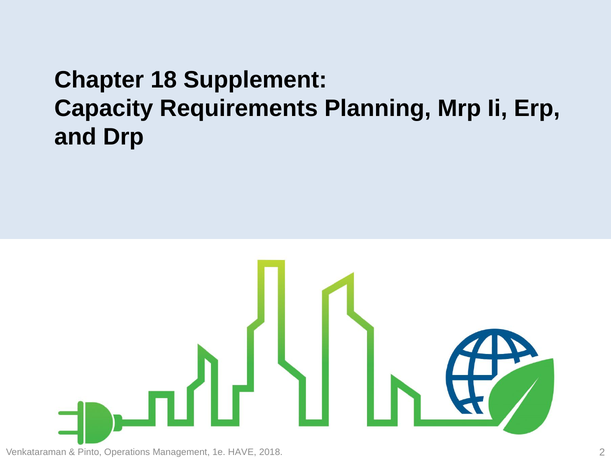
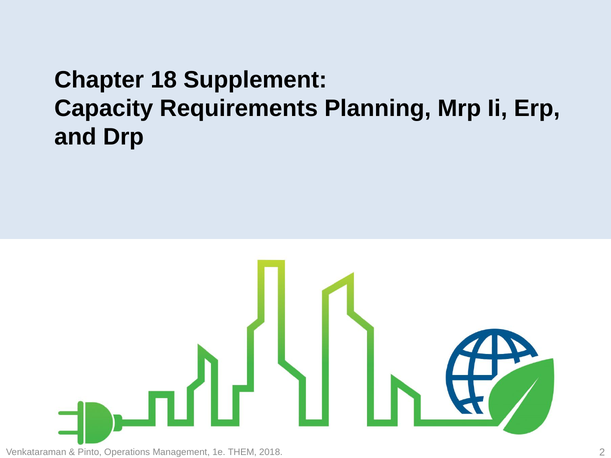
HAVE: HAVE -> THEM
